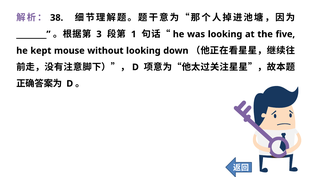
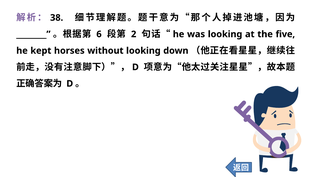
3: 3 -> 6
1: 1 -> 2
mouse: mouse -> horses
